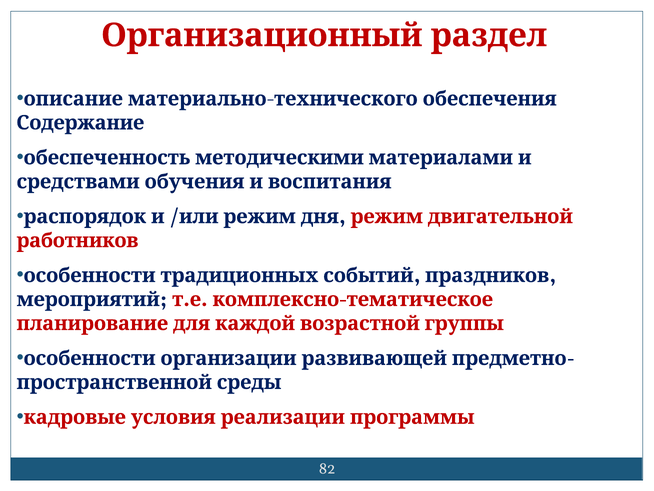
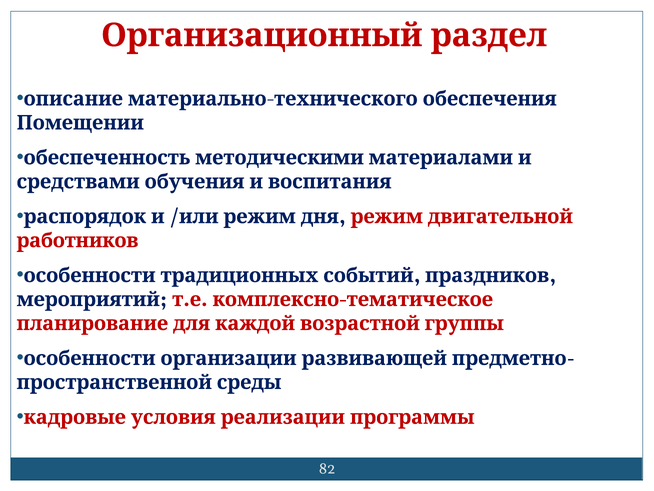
Содержание: Содержание -> Помещении
